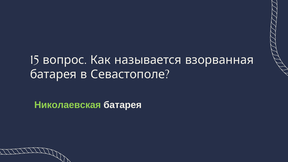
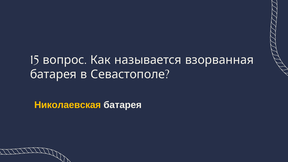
Николаевская colour: light green -> yellow
